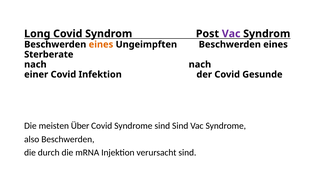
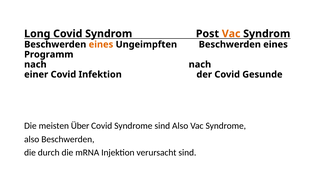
Vac at (231, 34) colour: purple -> orange
Sterberate: Sterberate -> Programm
sind Sind: Sind -> Also
